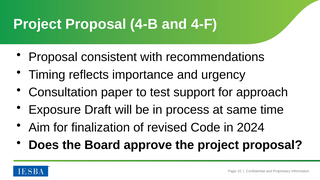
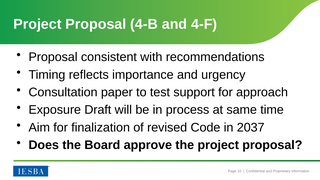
2024: 2024 -> 2037
